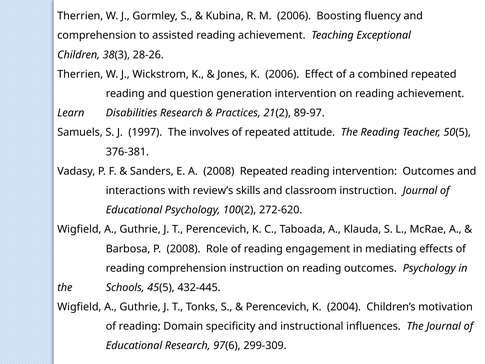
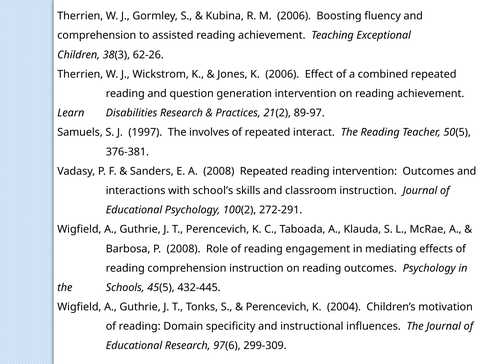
28-26: 28-26 -> 62-26
attitude: attitude -> interact
review’s: review’s -> school’s
272-620: 272-620 -> 272-291
